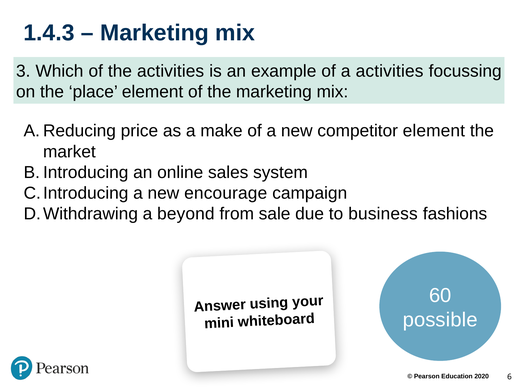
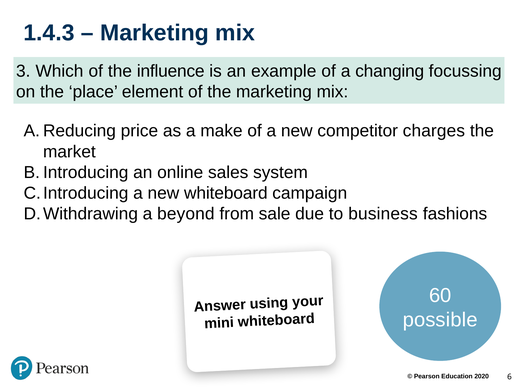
the activities: activities -> influence
a activities: activities -> changing
competitor element: element -> charges
new encourage: encourage -> whiteboard
